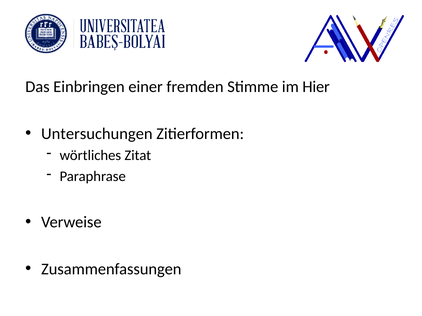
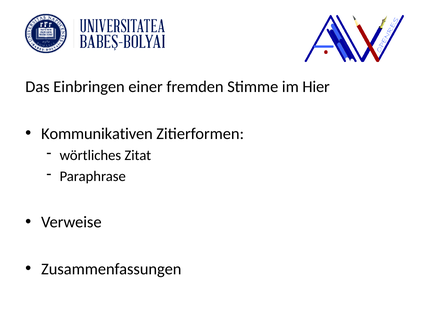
Untersuchungen: Untersuchungen -> Kommunikativen
